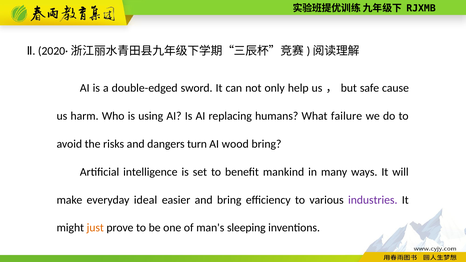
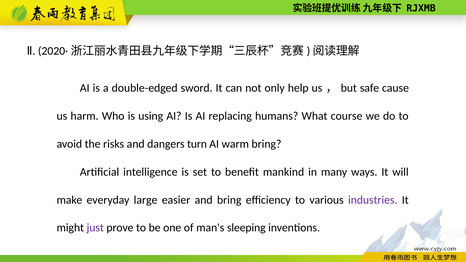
failure: failure -> course
wood: wood -> warm
ideal: ideal -> large
just colour: orange -> purple
